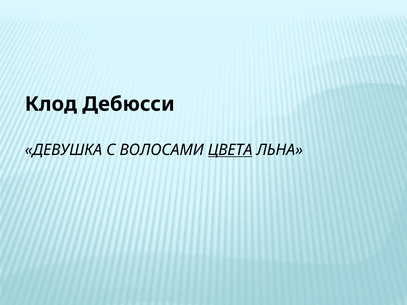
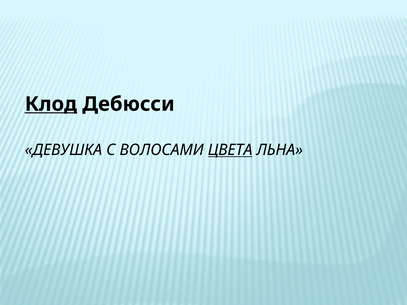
Клод underline: none -> present
